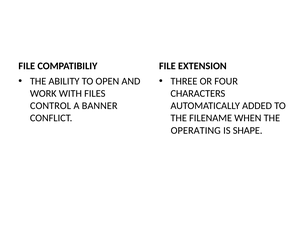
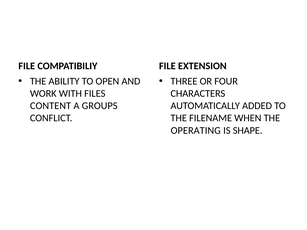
CONTROL: CONTROL -> CONTENT
BANNER: BANNER -> GROUPS
